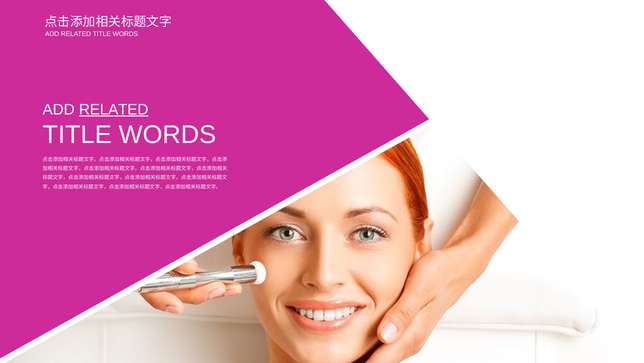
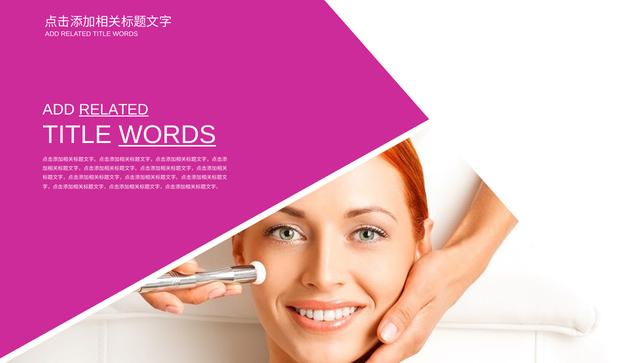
WORDS at (167, 134) underline: none -> present
